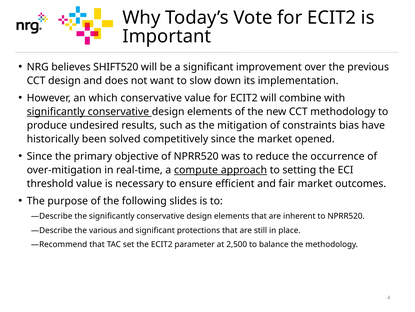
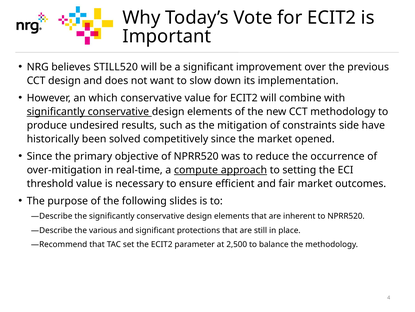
SHIFT520: SHIFT520 -> STILL520
bias: bias -> side
